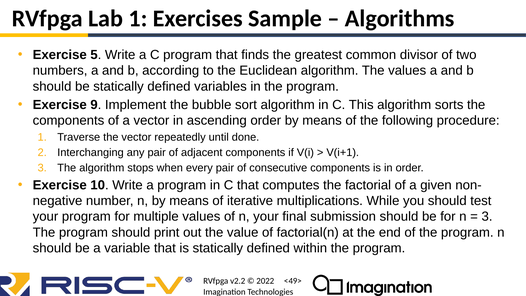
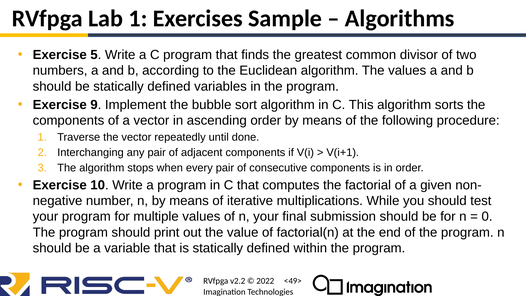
3 at (487, 217): 3 -> 0
